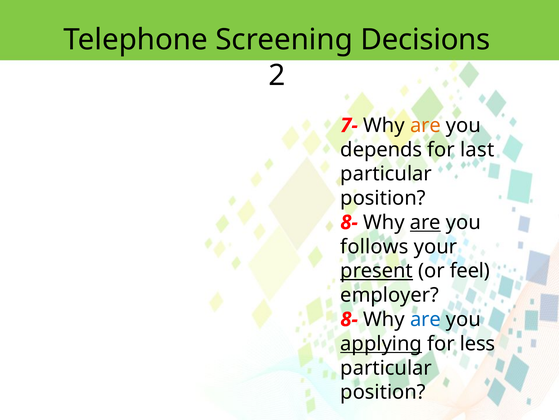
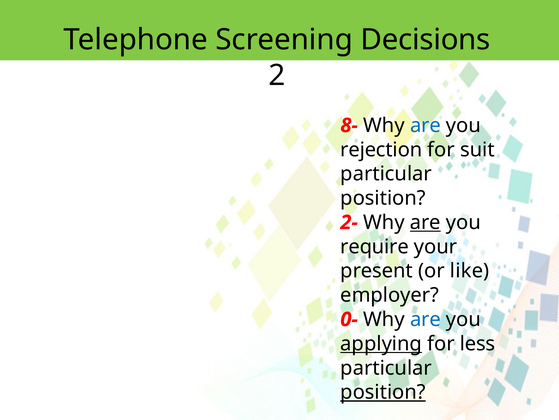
7-: 7- -> 8-
are at (425, 125) colour: orange -> blue
depends: depends -> rejection
last: last -> suit
8- at (349, 222): 8- -> 2-
follows: follows -> require
present underline: present -> none
feel: feel -> like
8- at (349, 319): 8- -> 0-
position at (383, 392) underline: none -> present
